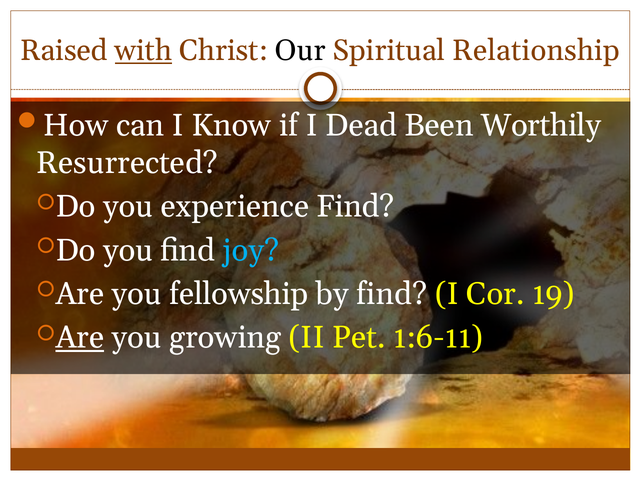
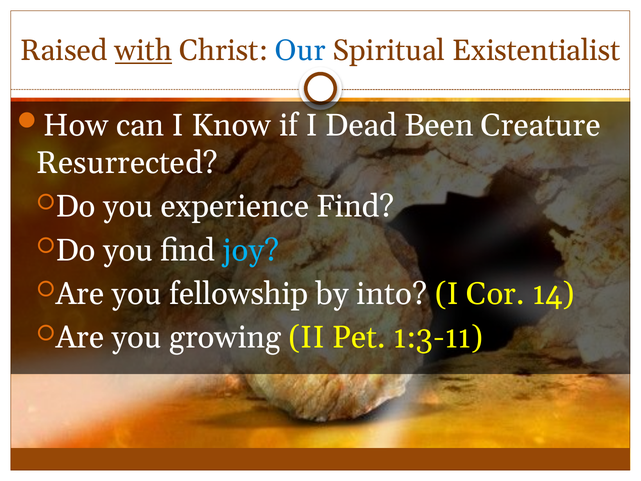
Our colour: black -> blue
Relationship: Relationship -> Existentialist
Worthily: Worthily -> Creature
by find: find -> into
19: 19 -> 14
Are at (80, 337) underline: present -> none
1:6-11: 1:6-11 -> 1:3-11
